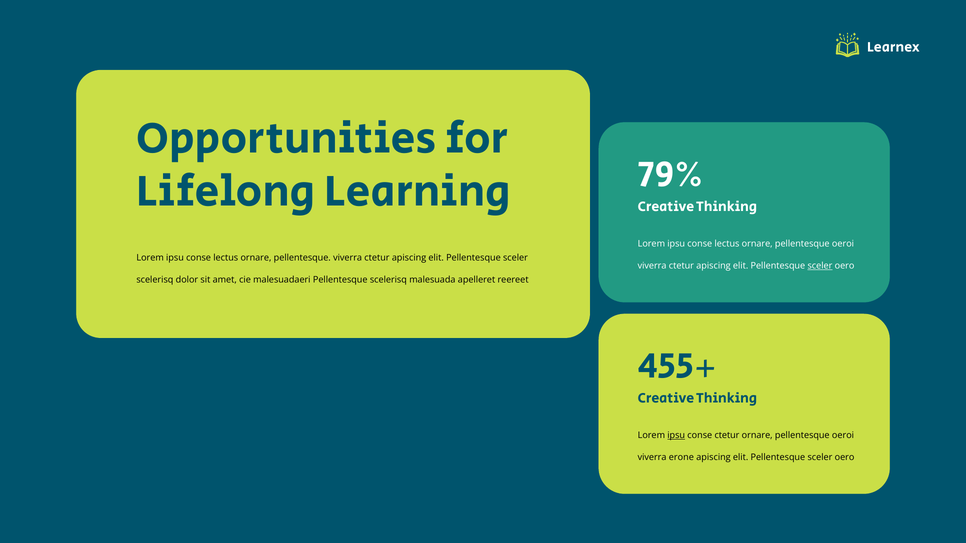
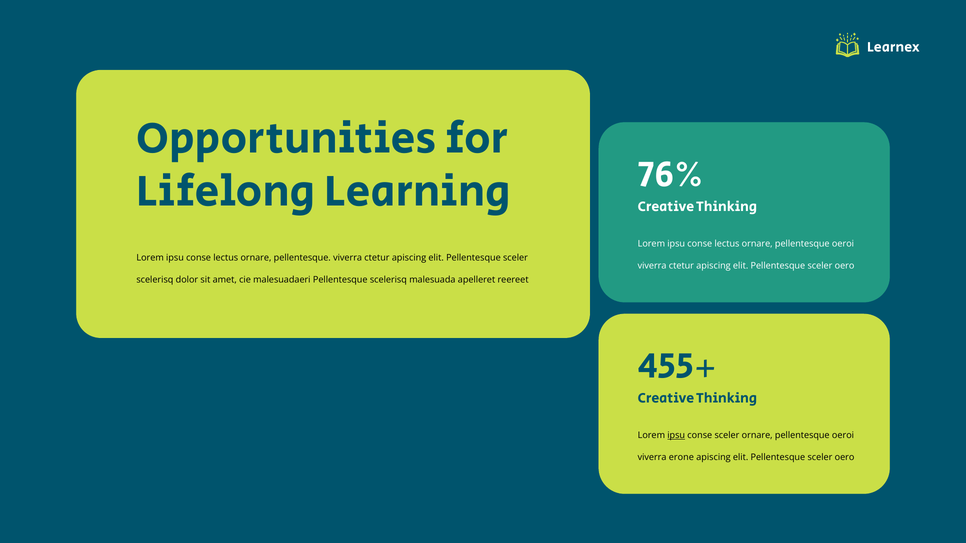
79%: 79% -> 76%
sceler at (820, 266) underline: present -> none
conse ctetur: ctetur -> sceler
